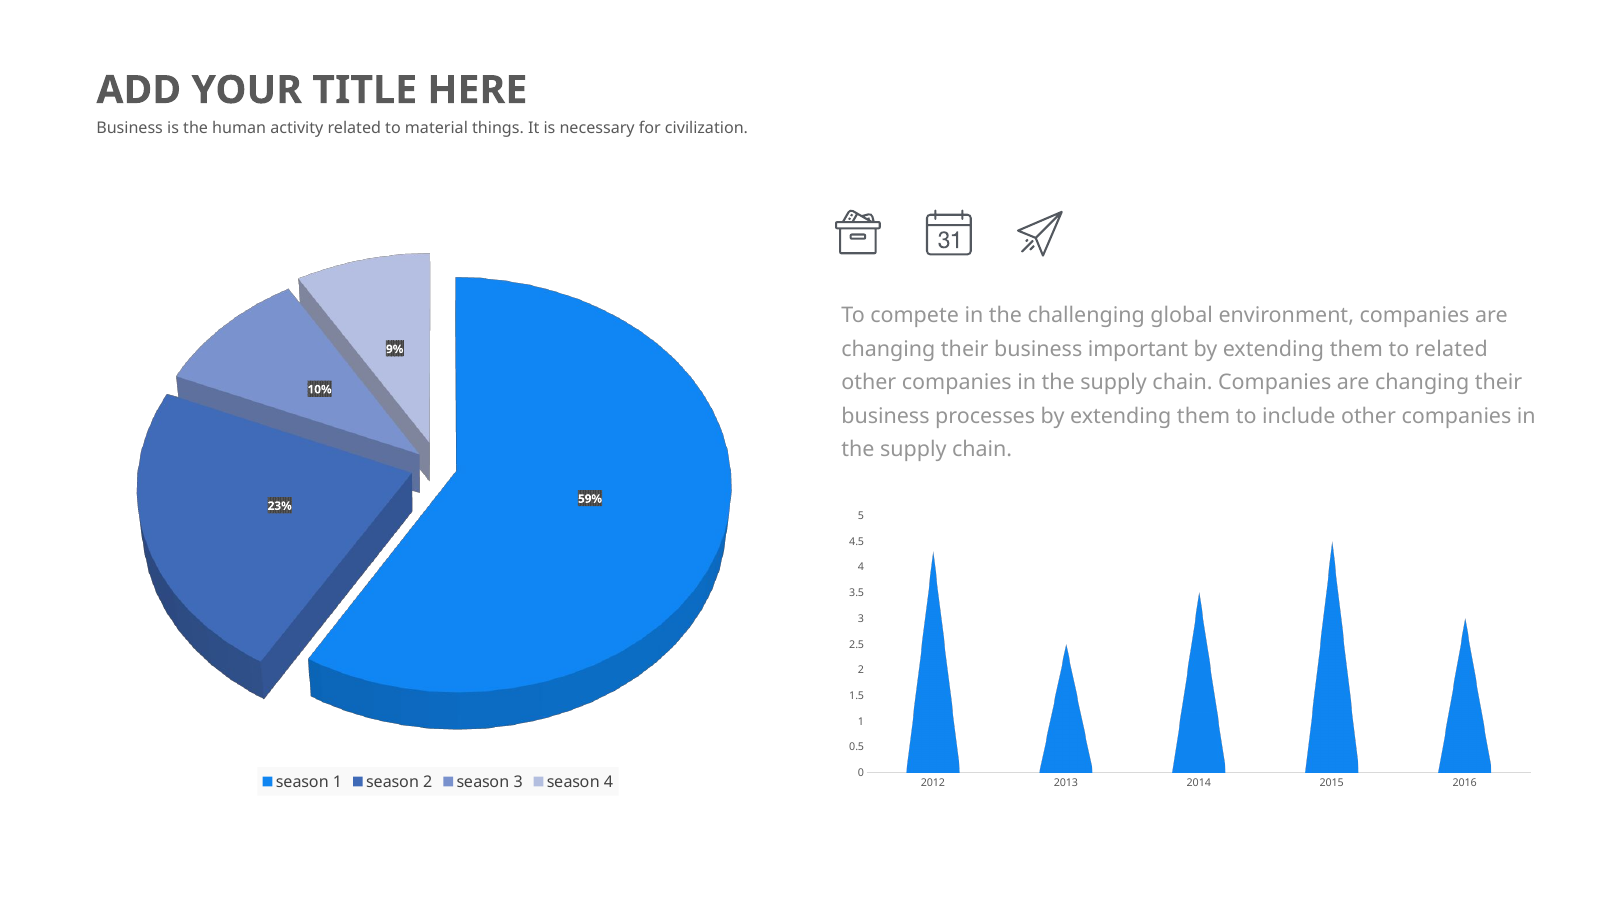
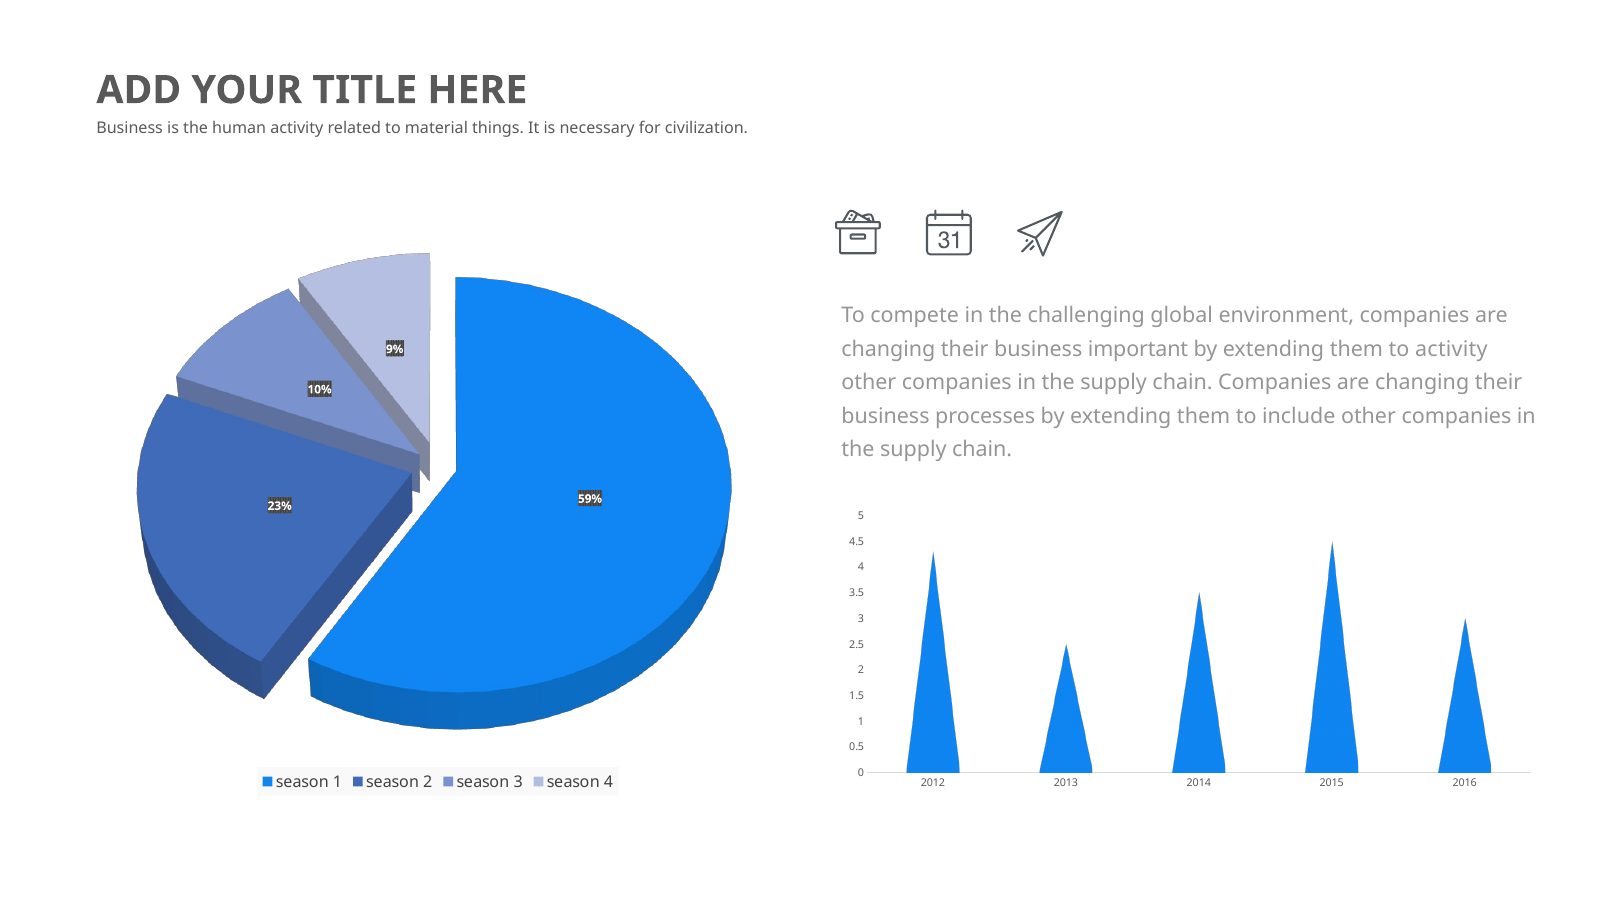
to related: related -> activity
